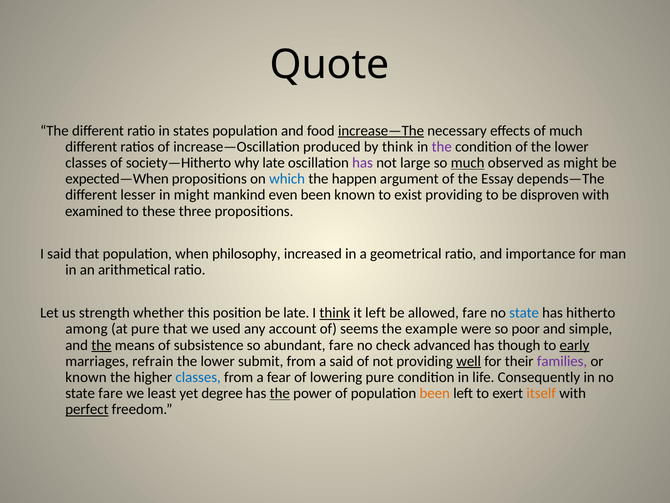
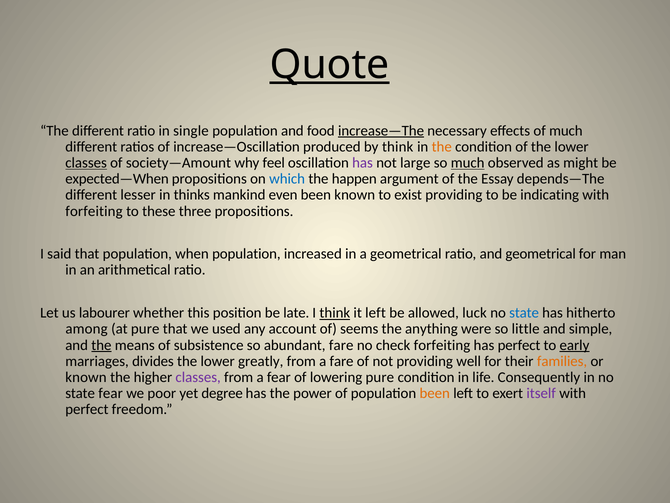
Quote underline: none -> present
states: states -> single
the at (442, 147) colour: purple -> orange
classes at (86, 163) underline: none -> present
society—Hitherto: society—Hitherto -> society—Amount
why late: late -> feel
in might: might -> thinks
disproven: disproven -> indicating
examined at (94, 211): examined -> forfeiting
when philosophy: philosophy -> population
and importance: importance -> geometrical
strength: strength -> labourer
allowed fare: fare -> luck
example: example -> anything
poor: poor -> little
check advanced: advanced -> forfeiting
has though: though -> perfect
refrain: refrain -> divides
submit: submit -> greatly
a said: said -> fare
well underline: present -> none
families colour: purple -> orange
classes at (198, 377) colour: blue -> purple
state fare: fare -> fear
least: least -> poor
the at (280, 393) underline: present -> none
itself colour: orange -> purple
perfect at (87, 409) underline: present -> none
